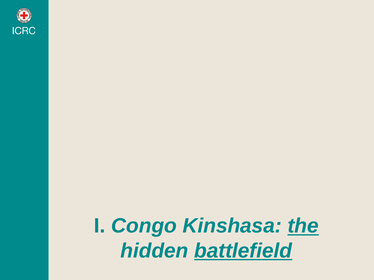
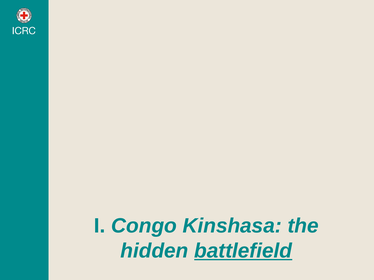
the underline: present -> none
